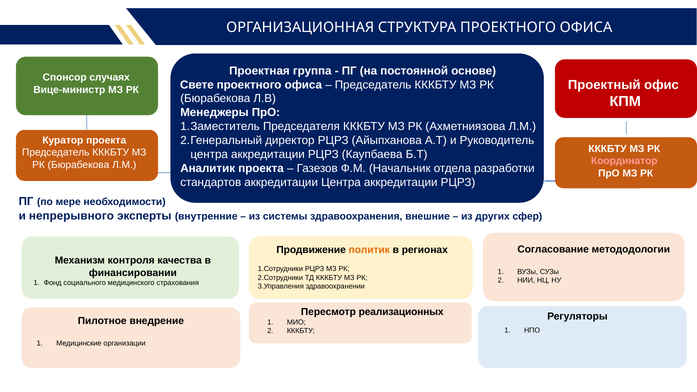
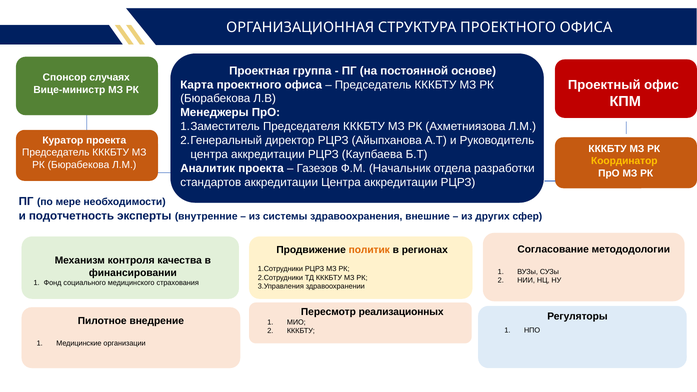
Свете: Свете -> Карта
Координатор colour: pink -> yellow
непрерывного: непрерывного -> подотчетность
